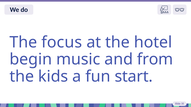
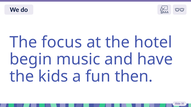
from: from -> have
start: start -> then
